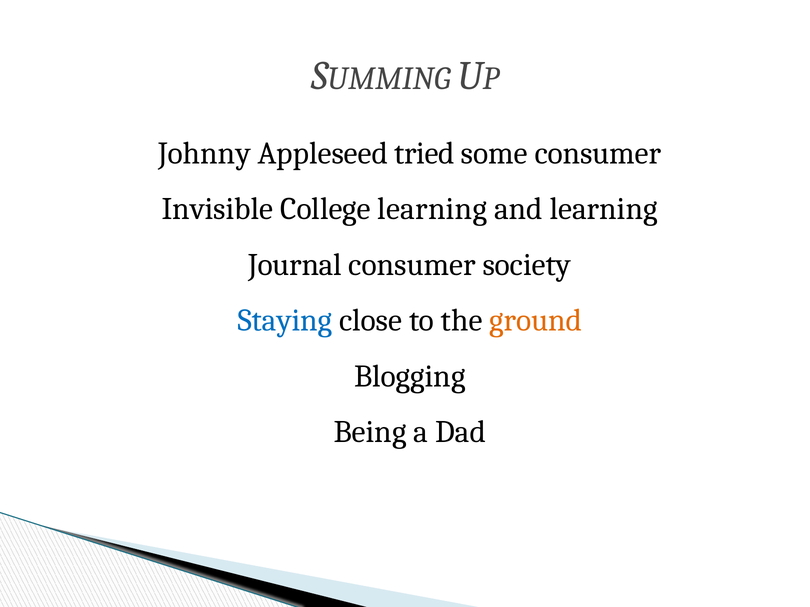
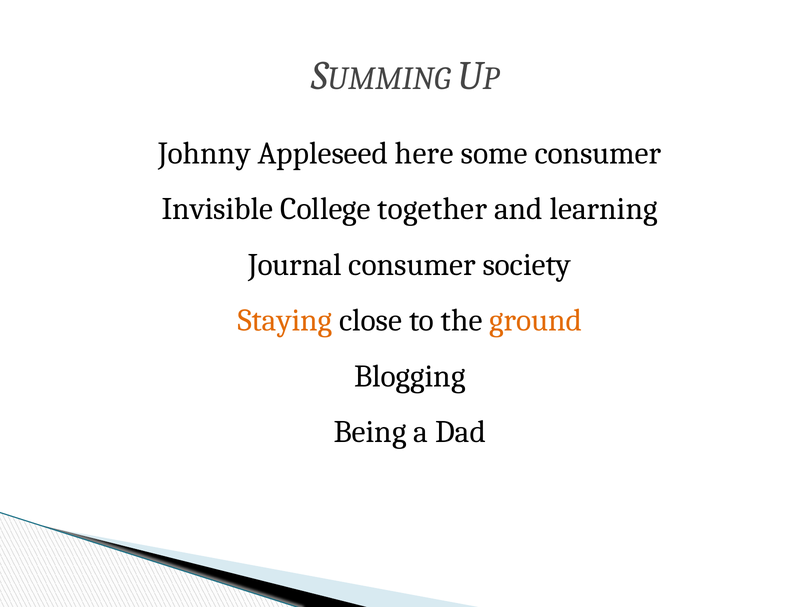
tried: tried -> here
College learning: learning -> together
Staying colour: blue -> orange
